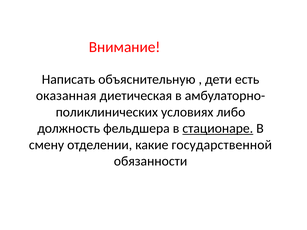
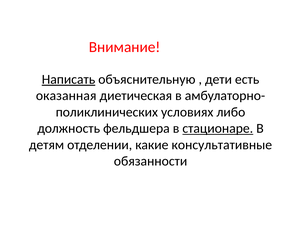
Написать underline: none -> present
смену: смену -> детям
государственной: государственной -> консультативные
